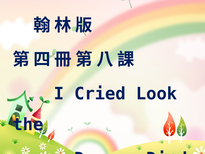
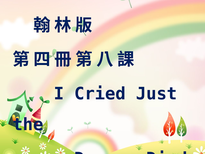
Look: Look -> Just
